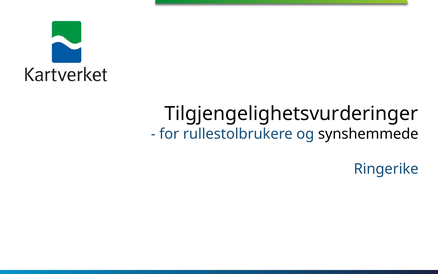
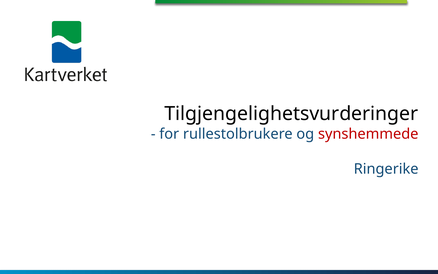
synshemmede colour: black -> red
